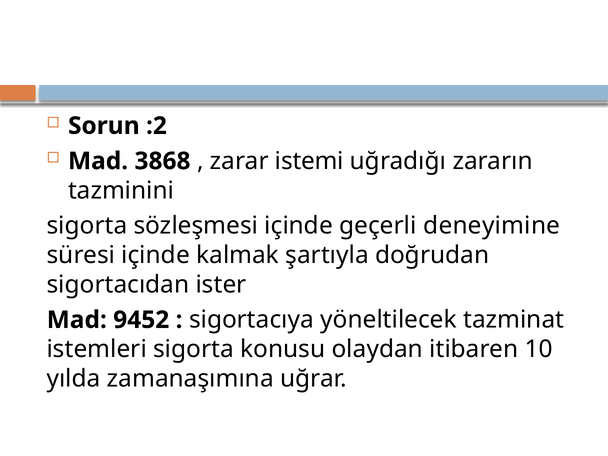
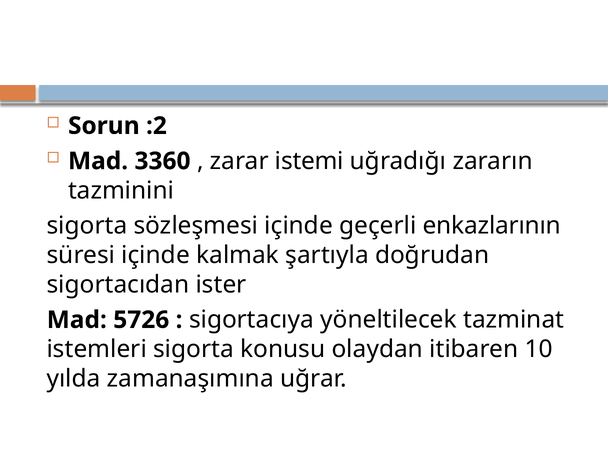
3868: 3868 -> 3360
deneyimine: deneyimine -> enkazlarının
9452: 9452 -> 5726
